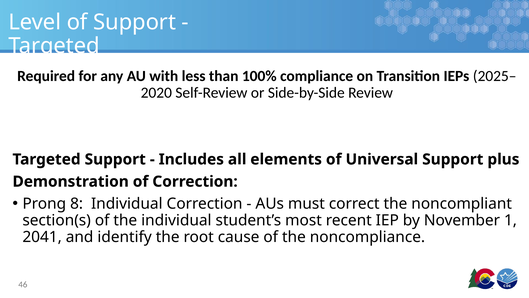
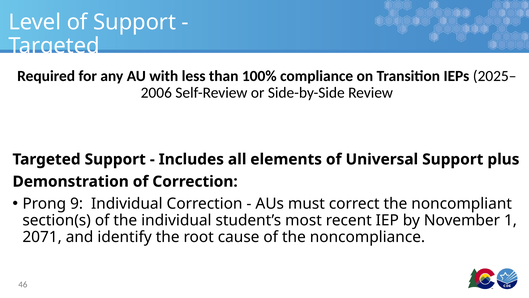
2020: 2020 -> 2006
8: 8 -> 9
2041: 2041 -> 2071
